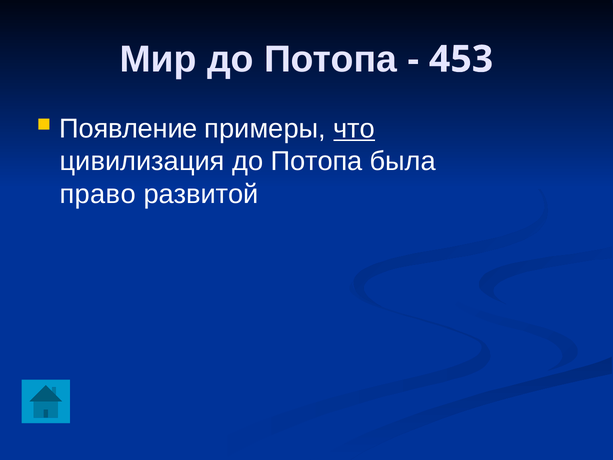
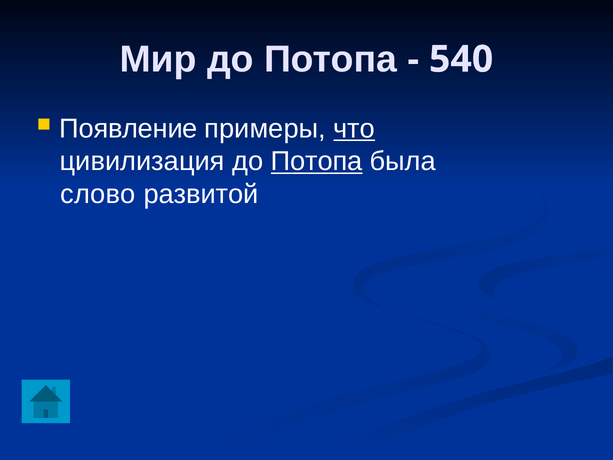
453: 453 -> 540
Потопа at (317, 161) underline: none -> present
право: право -> слово
